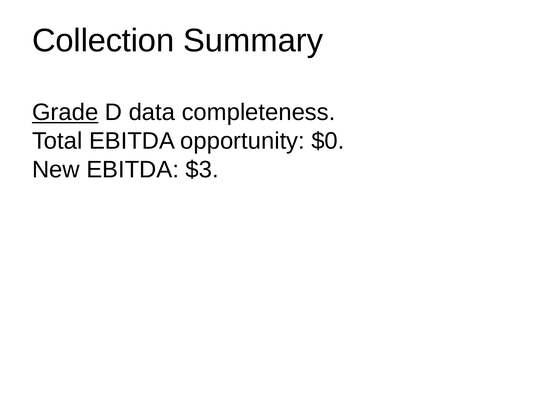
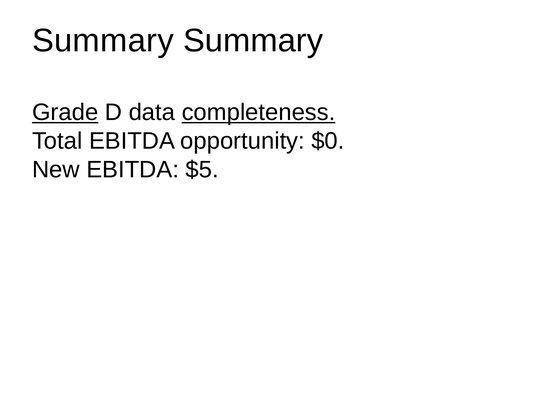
Collection at (103, 41): Collection -> Summary
completeness underline: none -> present
$3: $3 -> $5
